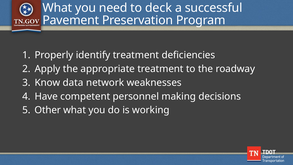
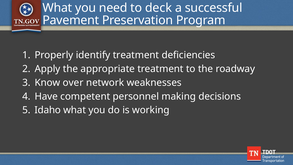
data: data -> over
Other: Other -> Idaho
